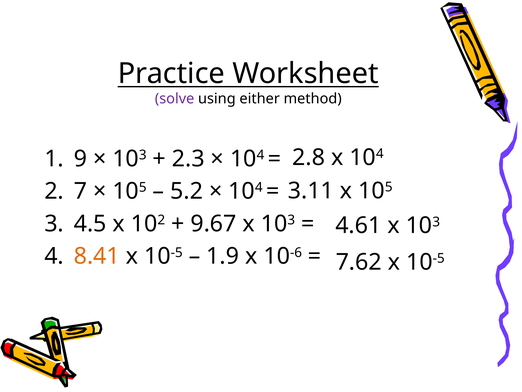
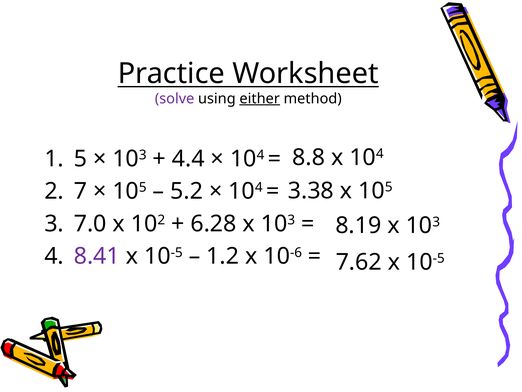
either underline: none -> present
2.8: 2.8 -> 8.8
9: 9 -> 5
2.3: 2.3 -> 4.4
3.11: 3.11 -> 3.38
4.5: 4.5 -> 7.0
9.67: 9.67 -> 6.28
4.61: 4.61 -> 8.19
8.41 colour: orange -> purple
1.9: 1.9 -> 1.2
